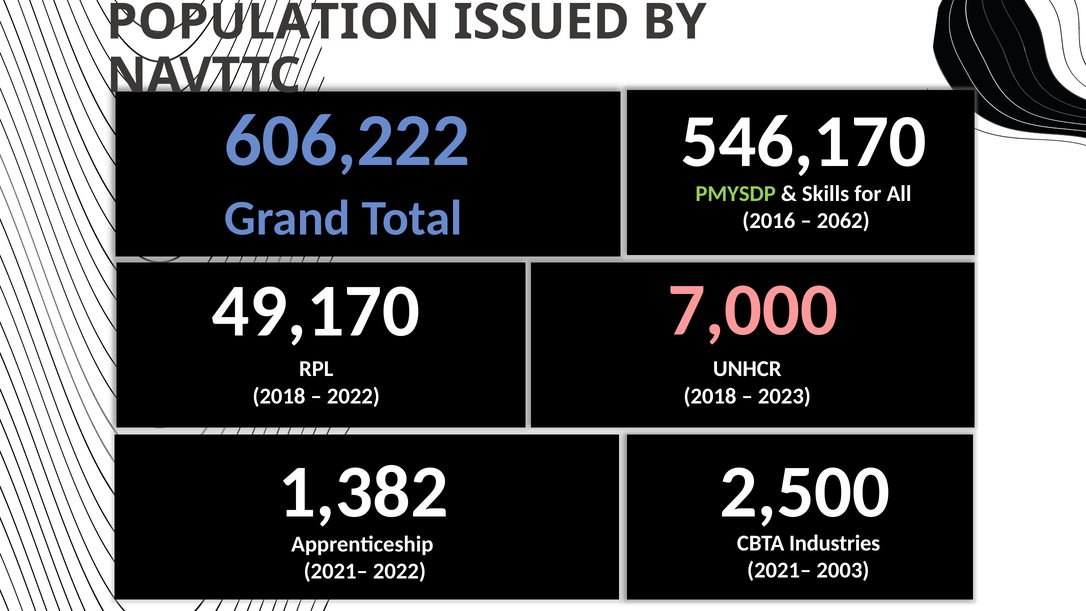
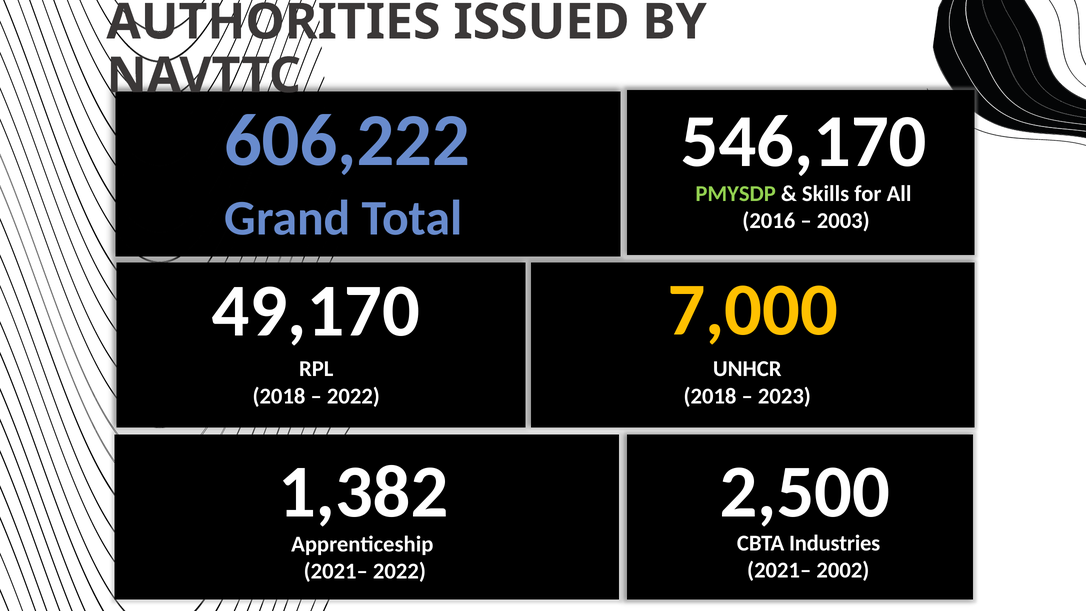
POPULATION: POPULATION -> AUTHORITIES
2062: 2062 -> 2003
7,000 colour: pink -> yellow
2003: 2003 -> 2002
